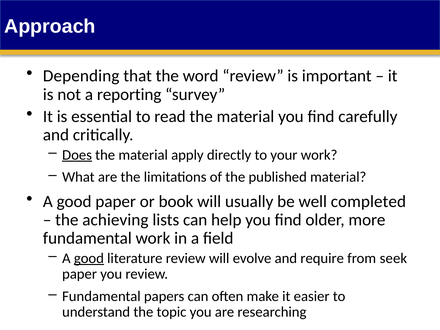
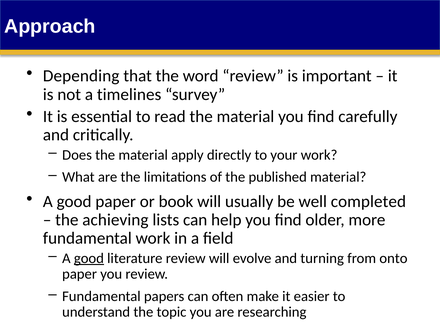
reporting: reporting -> timelines
Does underline: present -> none
require: require -> turning
seek: seek -> onto
